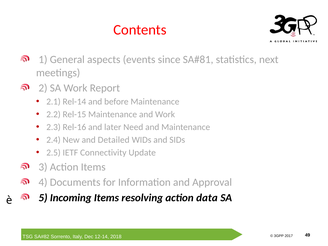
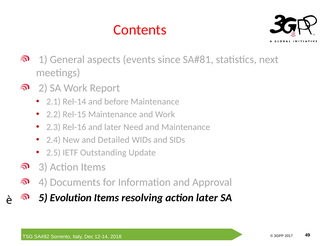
Connectivity: Connectivity -> Outstanding
Incoming: Incoming -> Evolution
action data: data -> later
